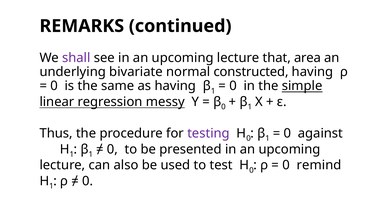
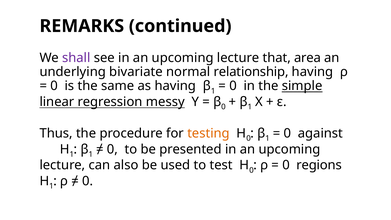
constructed: constructed -> relationship
testing colour: purple -> orange
remind: remind -> regions
